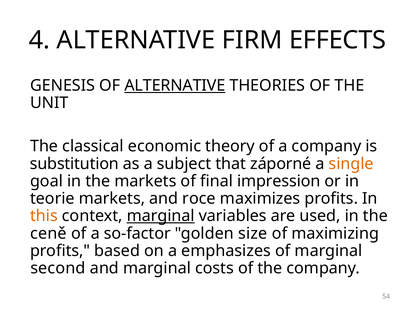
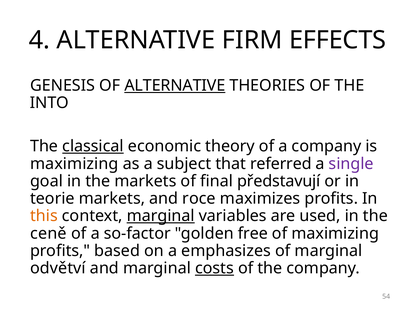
UNIT: UNIT -> INTO
classical underline: none -> present
substitution at (74, 164): substitution -> maximizing
záporné: záporné -> referred
single colour: orange -> purple
impression: impression -> představují
size: size -> free
second: second -> odvětví
costs underline: none -> present
